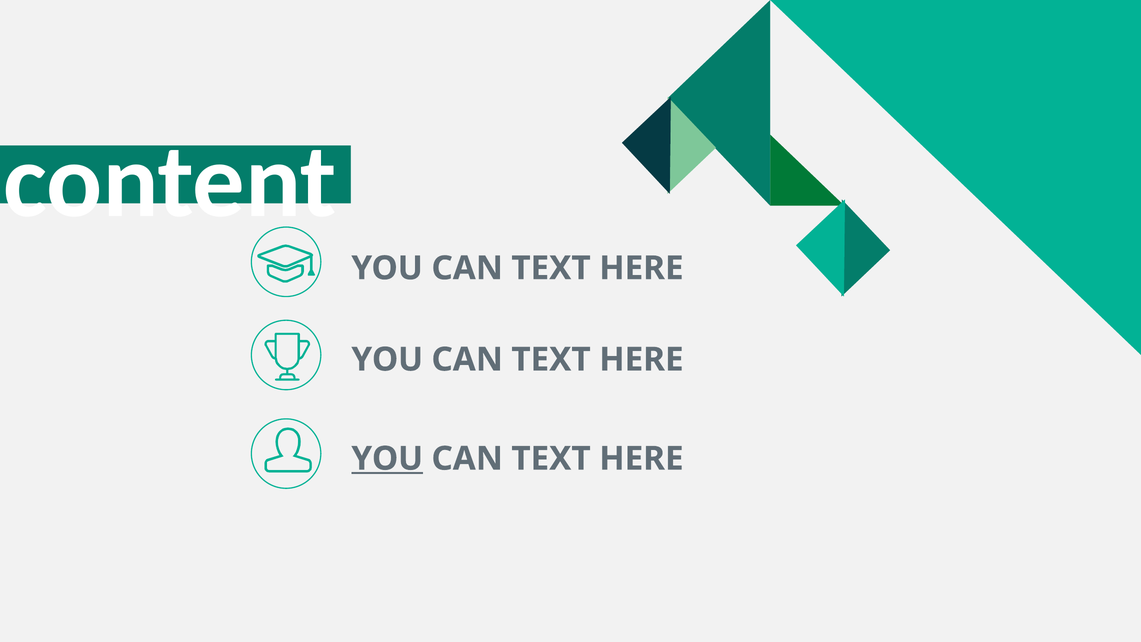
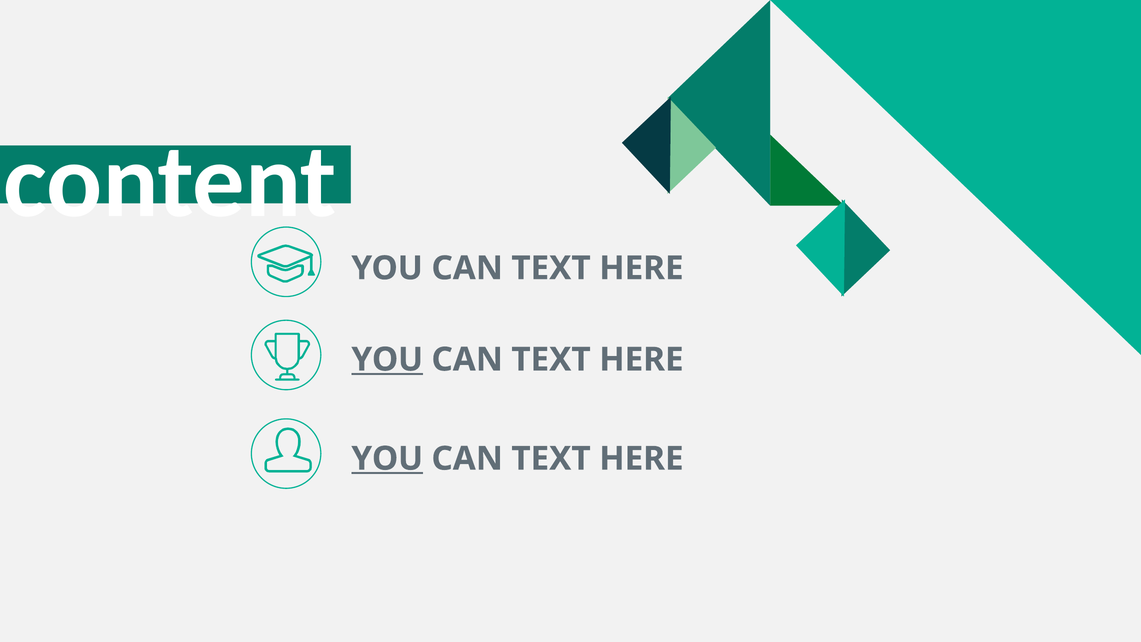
YOU at (387, 359) underline: none -> present
